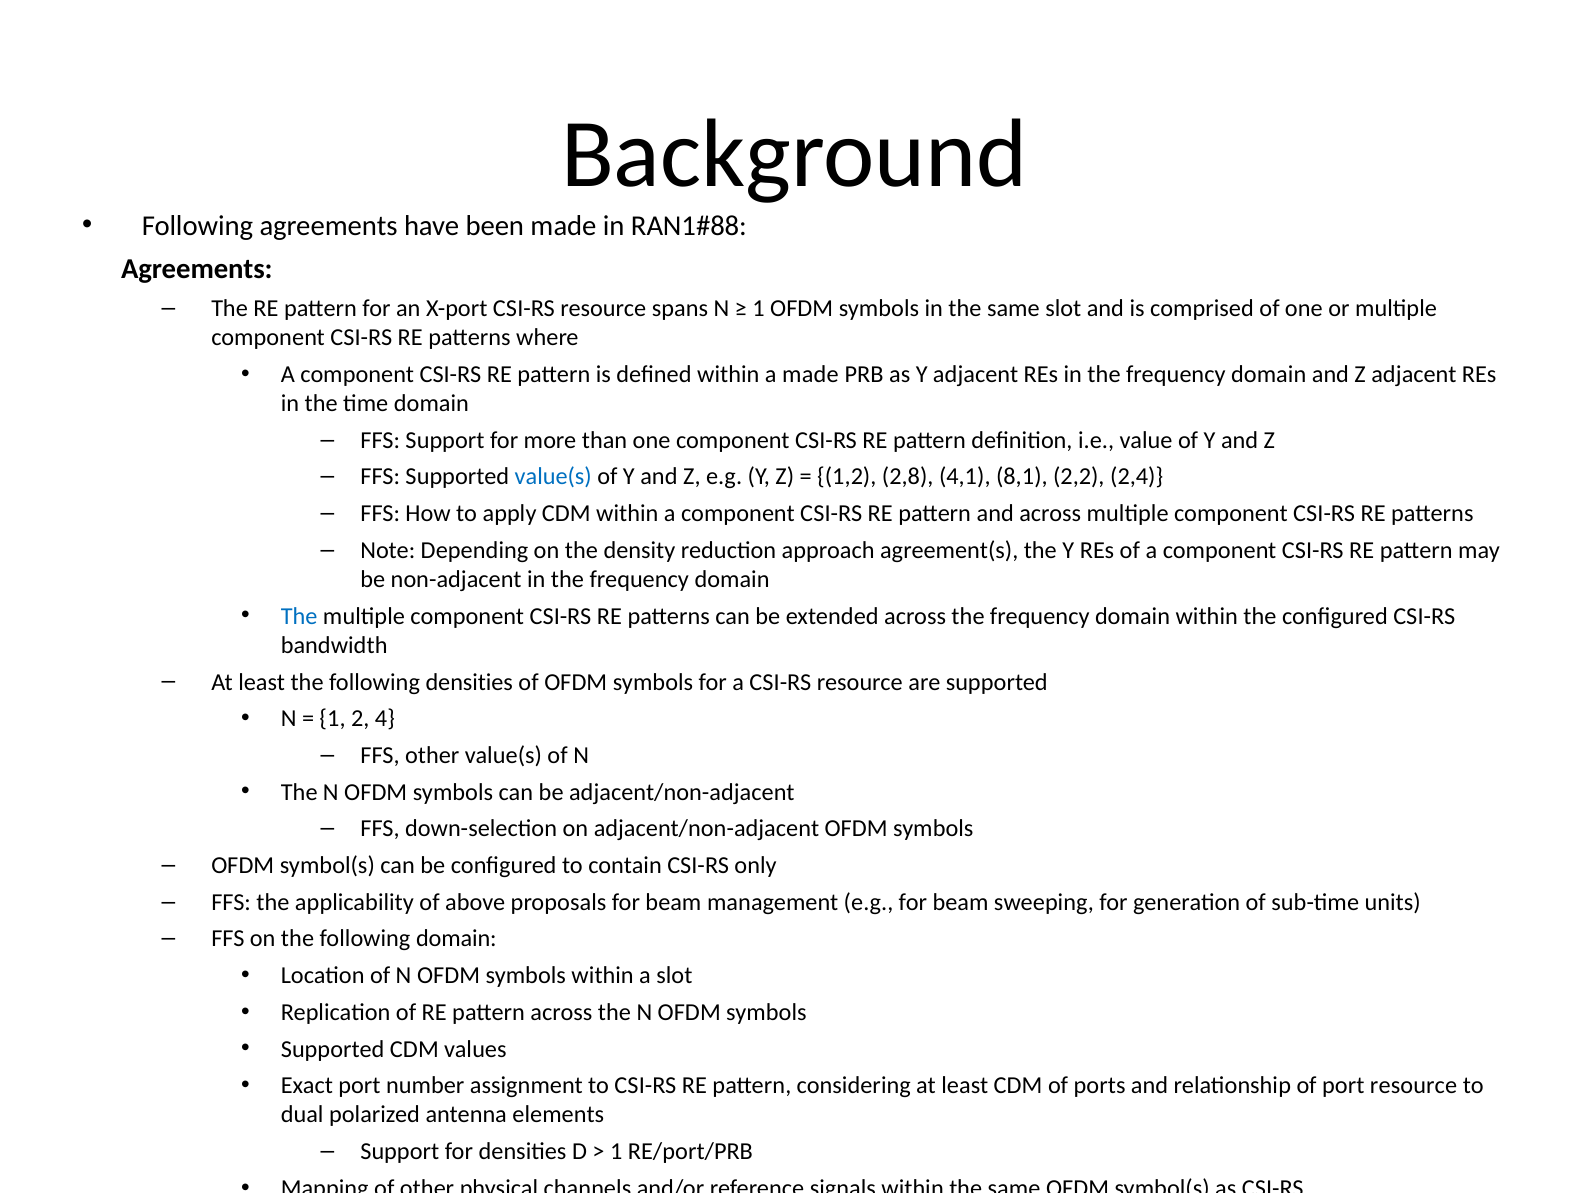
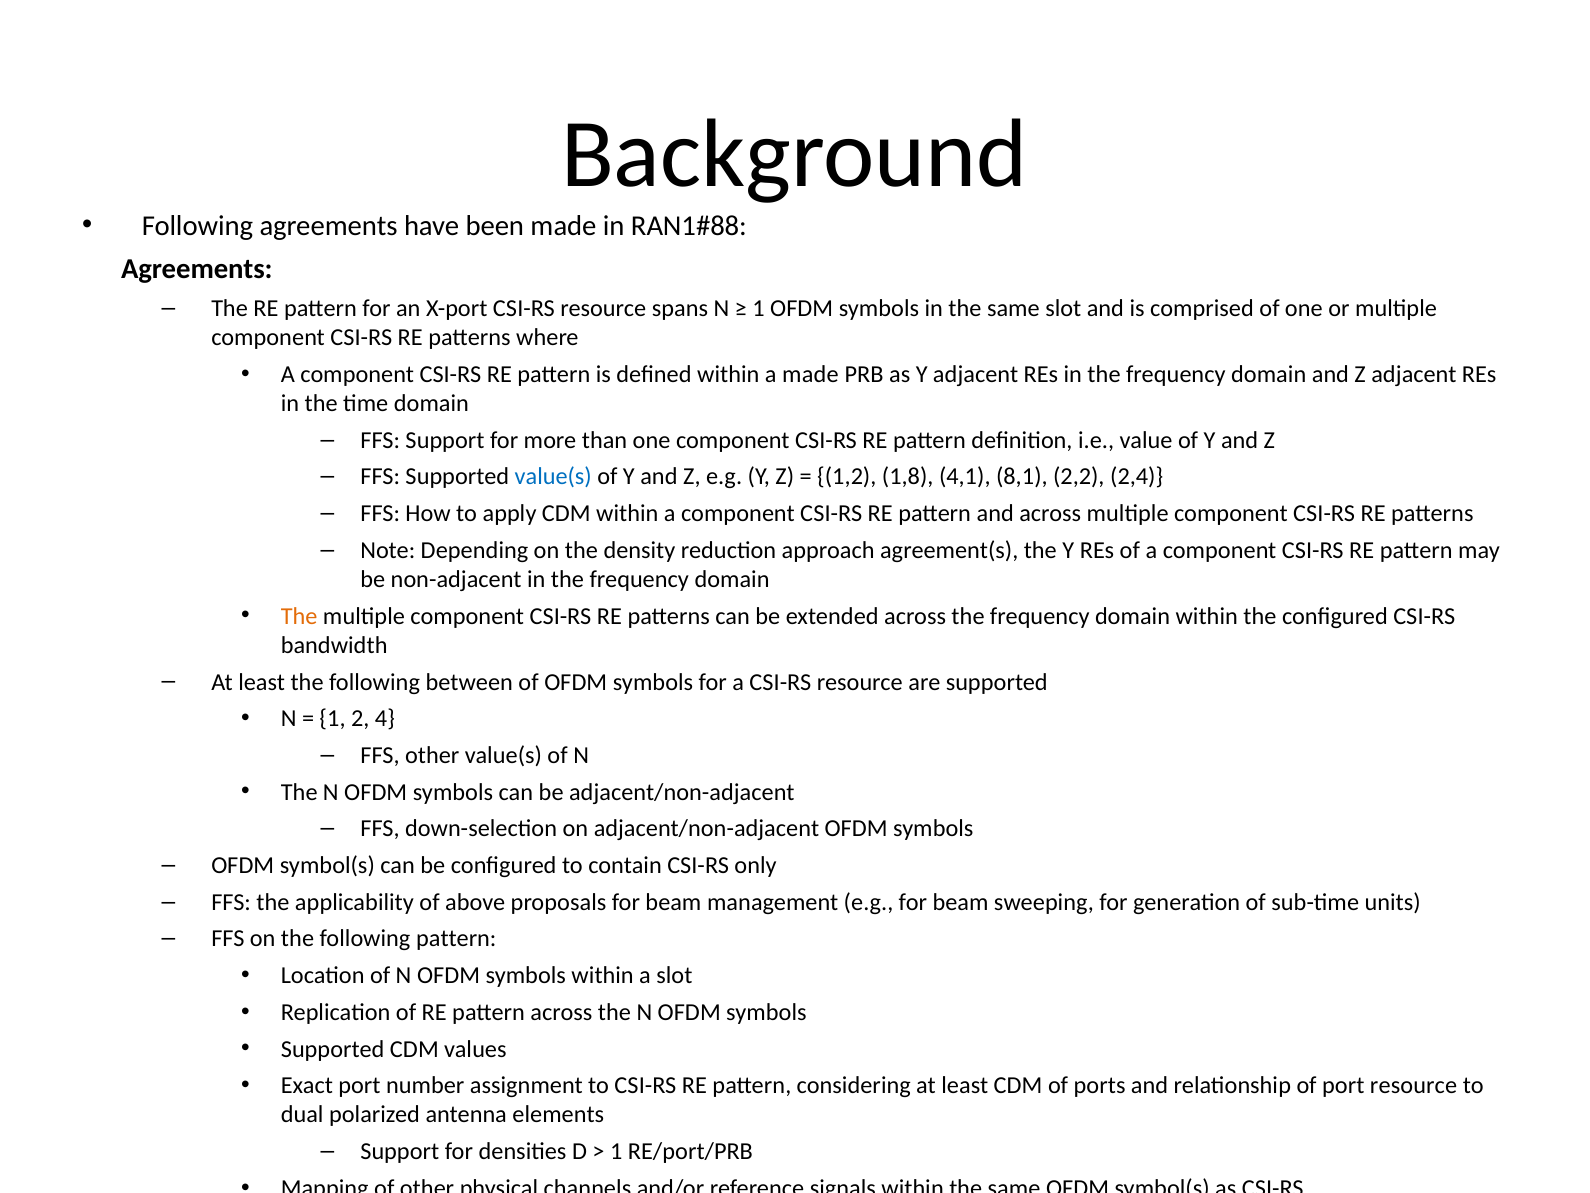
2,8: 2,8 -> 1,8
The at (299, 616) colour: blue -> orange
following densities: densities -> between
following domain: domain -> pattern
